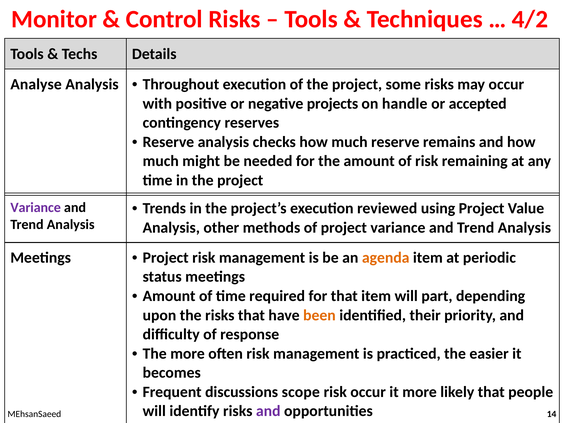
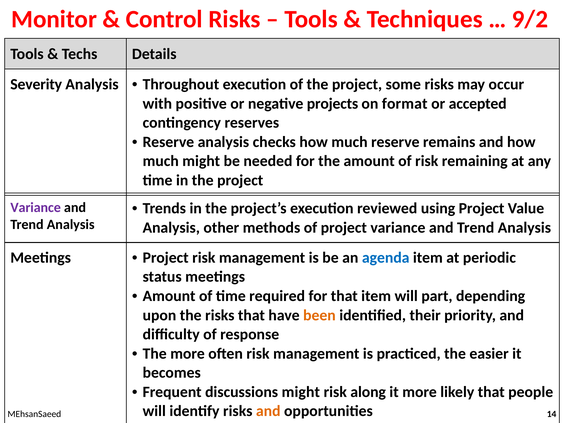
4/2: 4/2 -> 9/2
Analyse: Analyse -> Severity
handle: handle -> format
agenda colour: orange -> blue
discussions scope: scope -> might
risk occur: occur -> along
and at (268, 411) colour: purple -> orange
